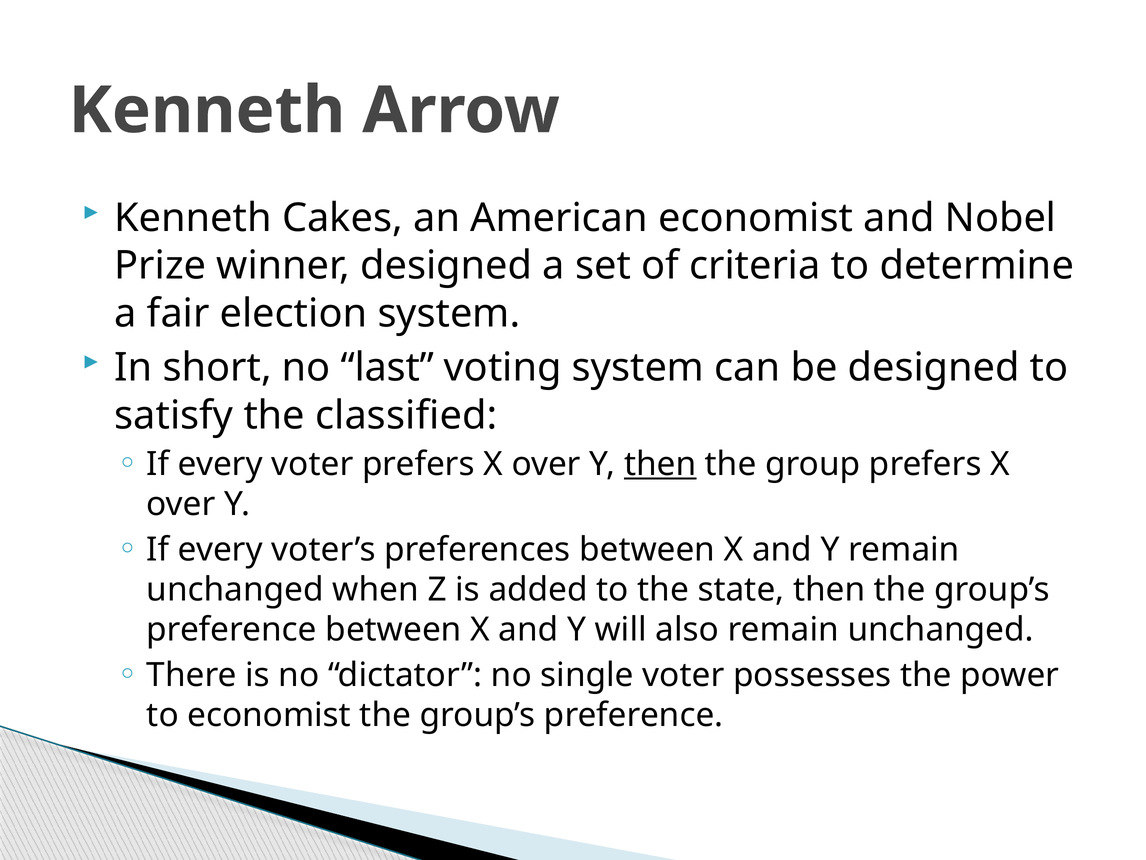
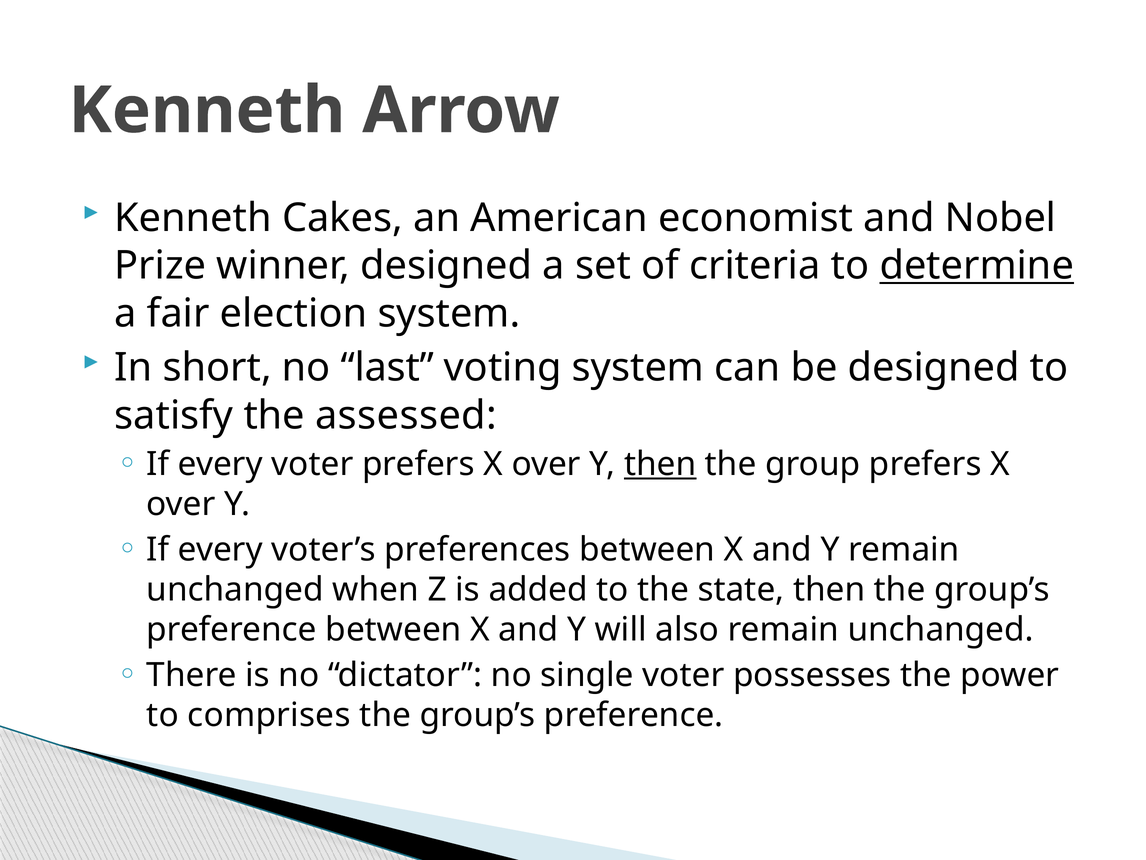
determine underline: none -> present
classified: classified -> assessed
to economist: economist -> comprises
